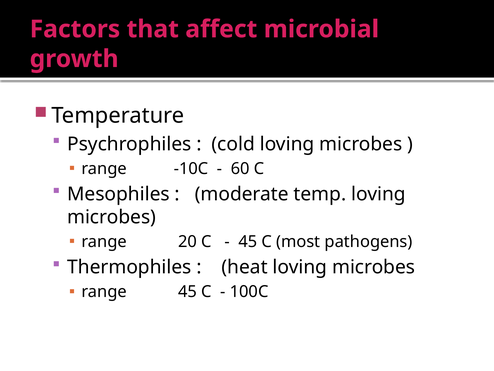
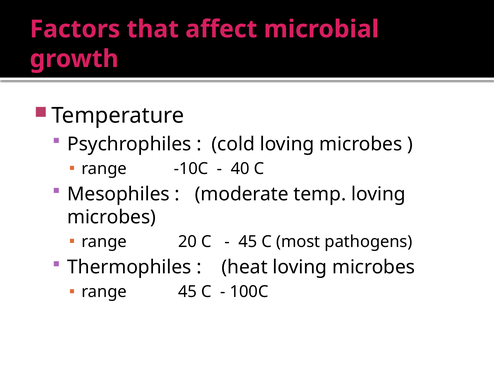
60: 60 -> 40
